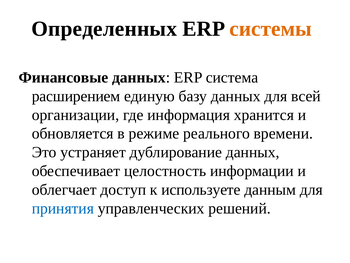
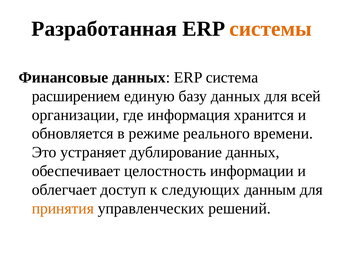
Определенных: Определенных -> Разработанная
используете: используете -> следующих
принятия colour: blue -> orange
